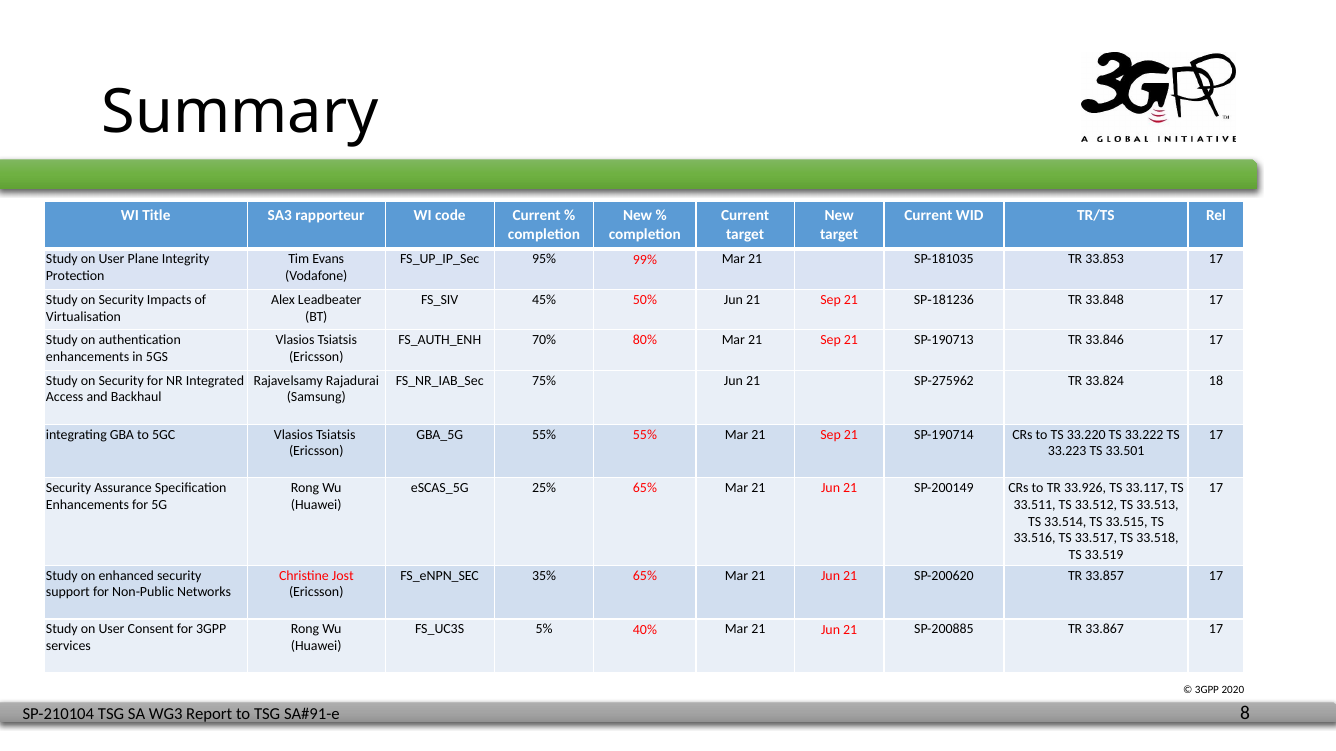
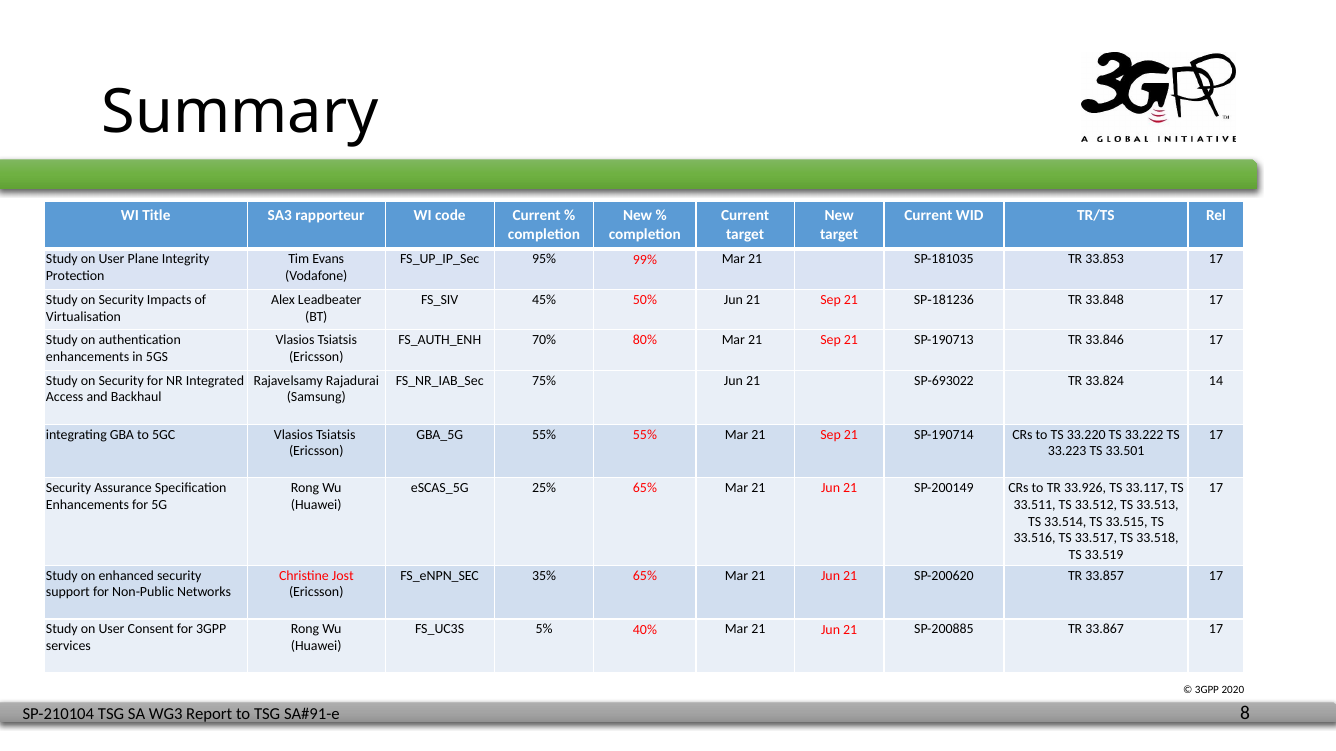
SP-275962: SP-275962 -> SP-693022
18: 18 -> 14
